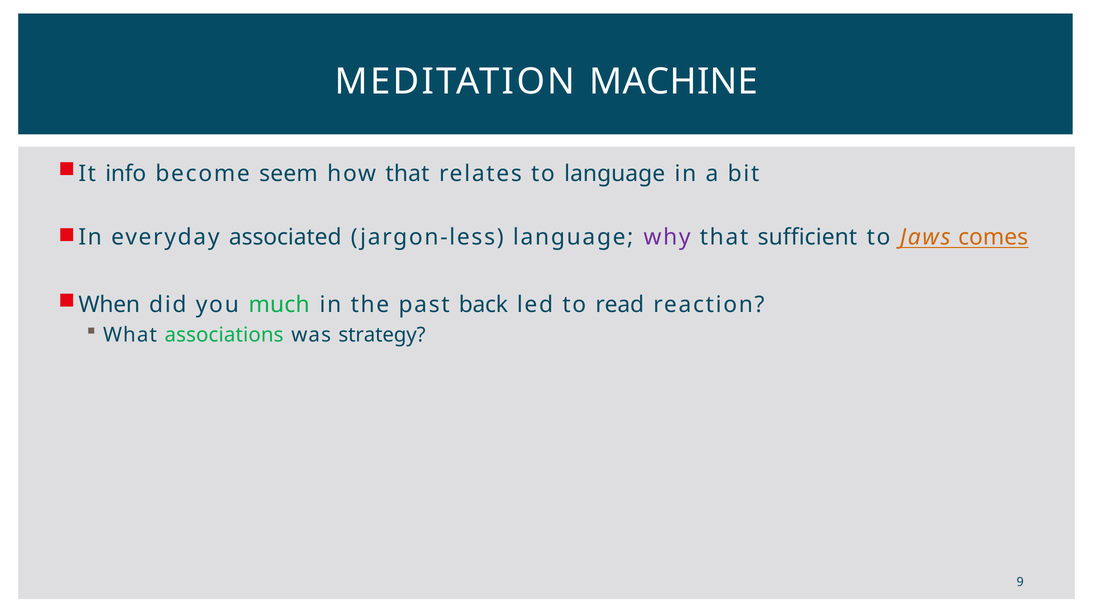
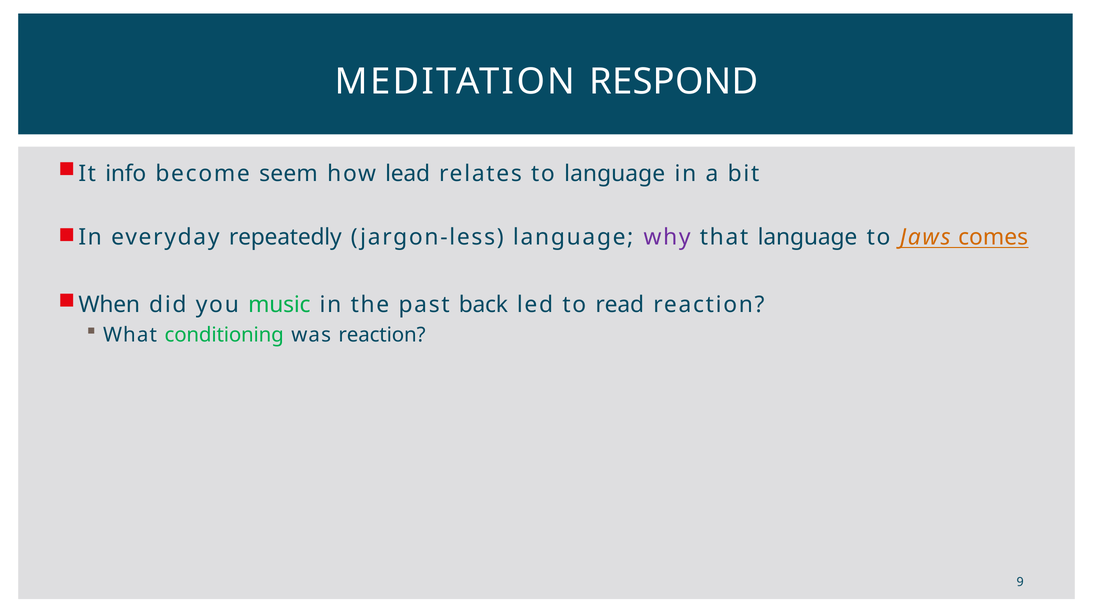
MACHINE: MACHINE -> RESPOND
how that: that -> lead
associated: associated -> repeatedly
that sufficient: sufficient -> language
much: much -> music
associations: associations -> conditioning
was strategy: strategy -> reaction
